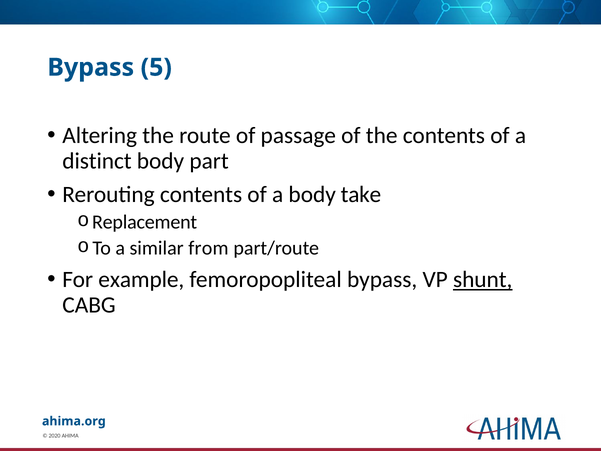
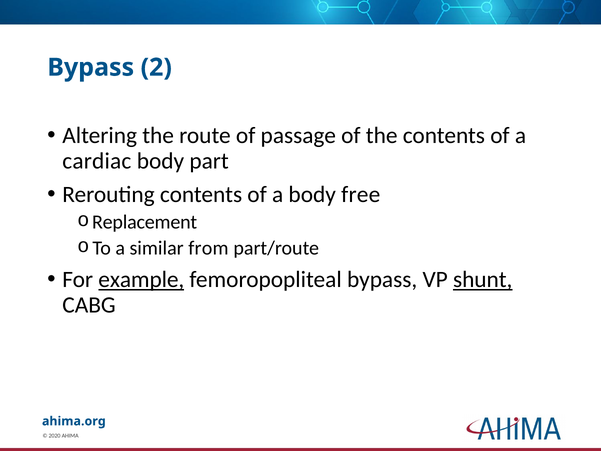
5: 5 -> 2
distinct: distinct -> cardiac
take: take -> free
example underline: none -> present
